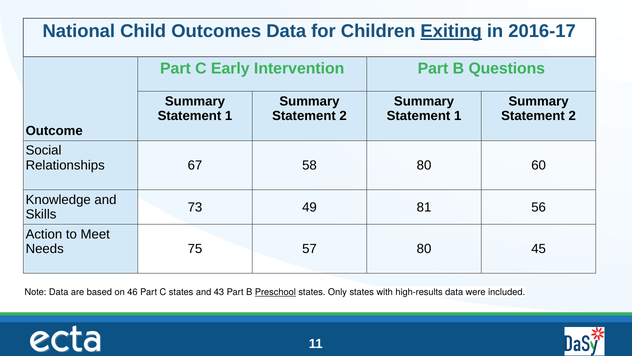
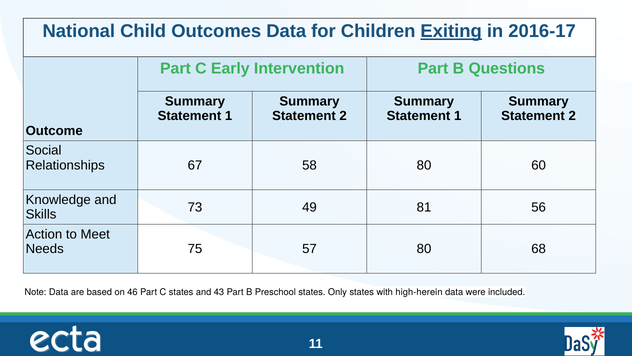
45: 45 -> 68
Preschool underline: present -> none
high-results: high-results -> high-herein
